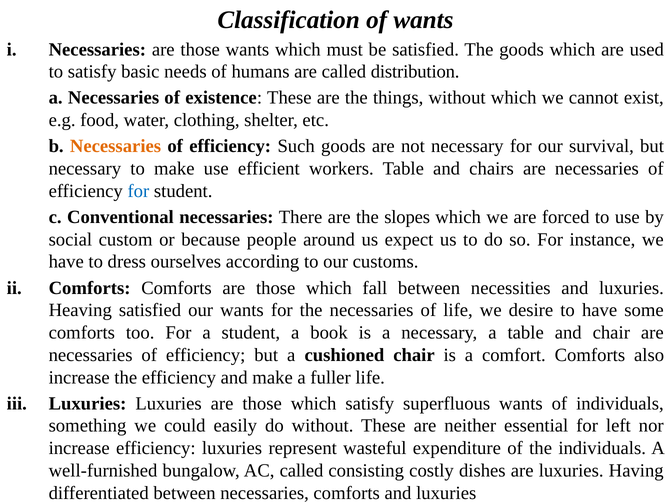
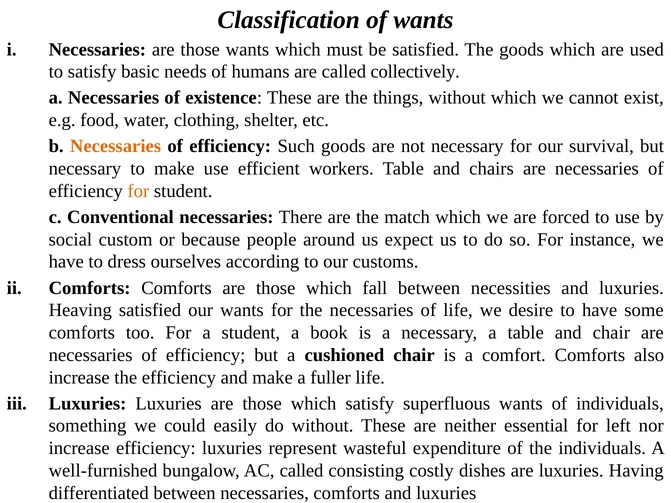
distribution: distribution -> collectively
for at (138, 191) colour: blue -> orange
slopes: slopes -> match
